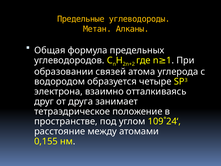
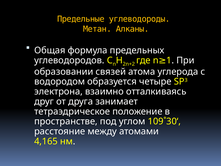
109˚24‘: 109˚24‘ -> 109˚30‘
0,155: 0,155 -> 4,165
